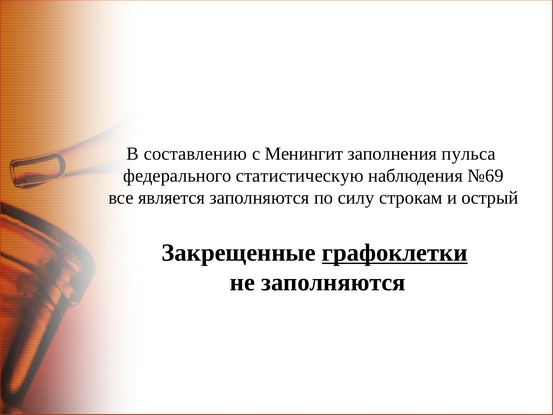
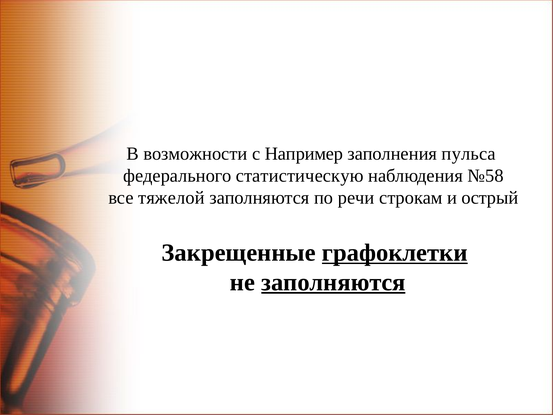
составлению: составлению -> возможности
Менингит: Менингит -> Например
№69: №69 -> №58
является: является -> тяжелой
силу: силу -> речи
заполняются at (333, 282) underline: none -> present
